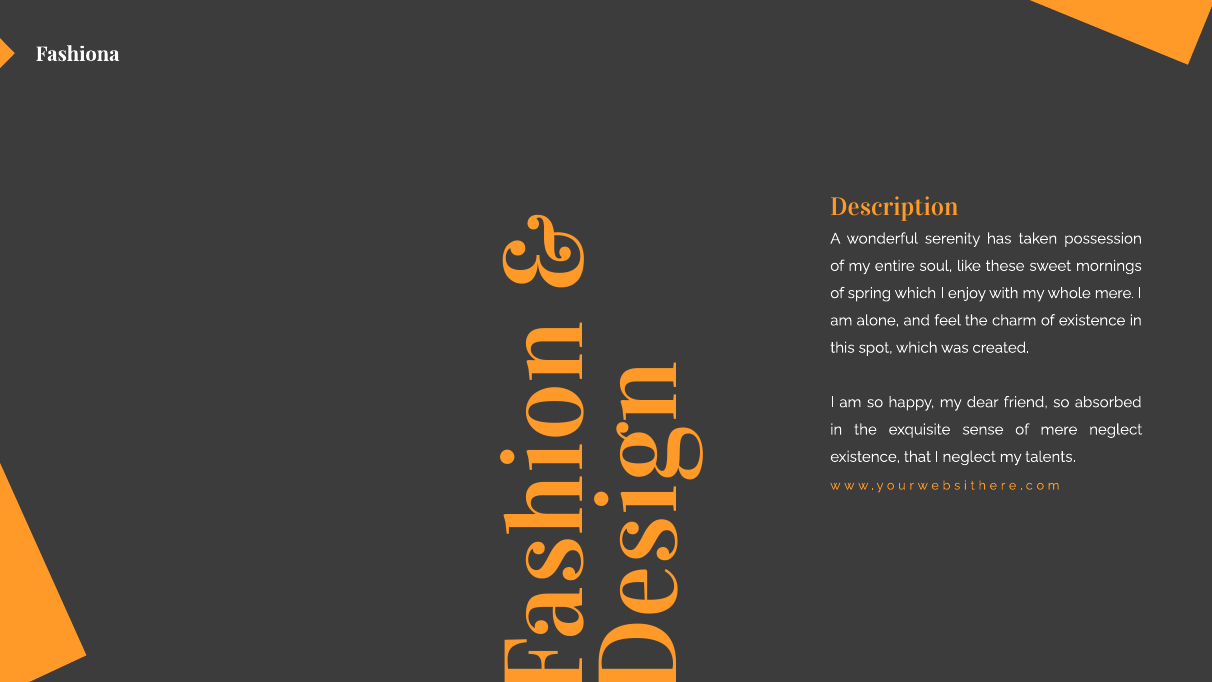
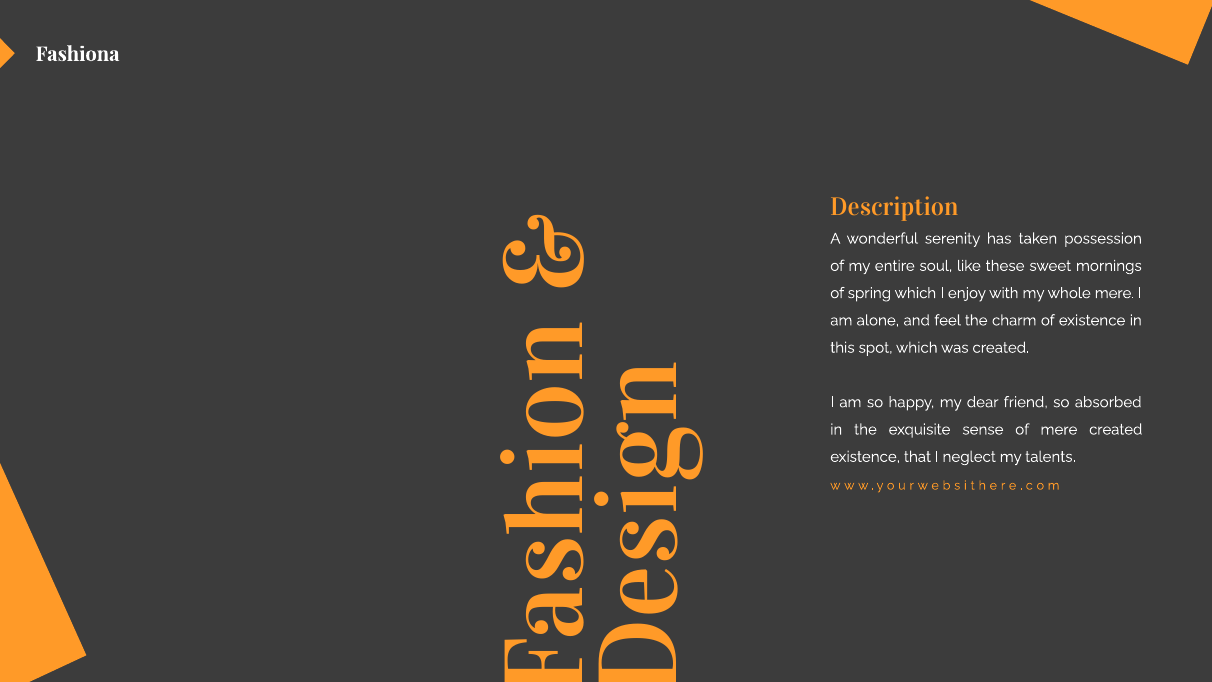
mere neglect: neglect -> created
